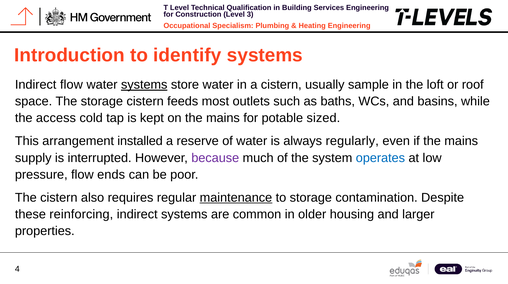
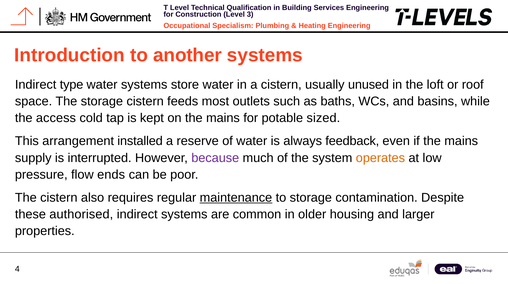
identify: identify -> another
Indirect flow: flow -> type
systems at (144, 85) underline: present -> none
sample: sample -> unused
regularly: regularly -> feedback
operates colour: blue -> orange
reinforcing: reinforcing -> authorised
